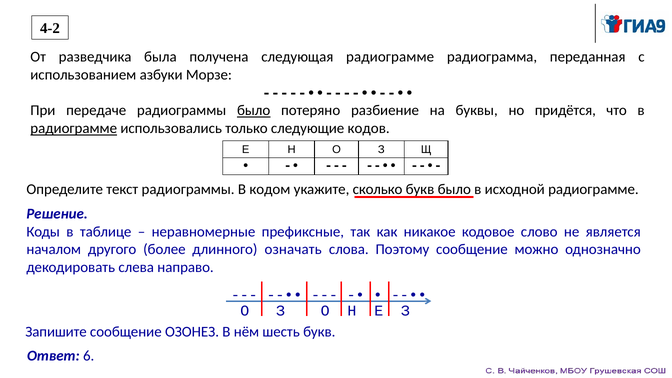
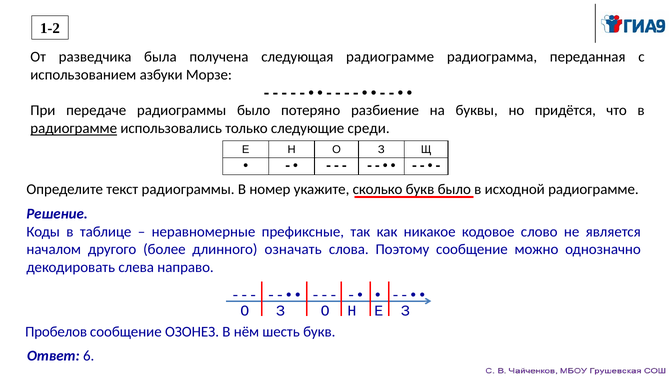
4-2: 4-2 -> 1-2
было at (254, 111) underline: present -> none
кодов: кодов -> среди
кодом: кодом -> номер
Запишите: Запишите -> Пробелов
